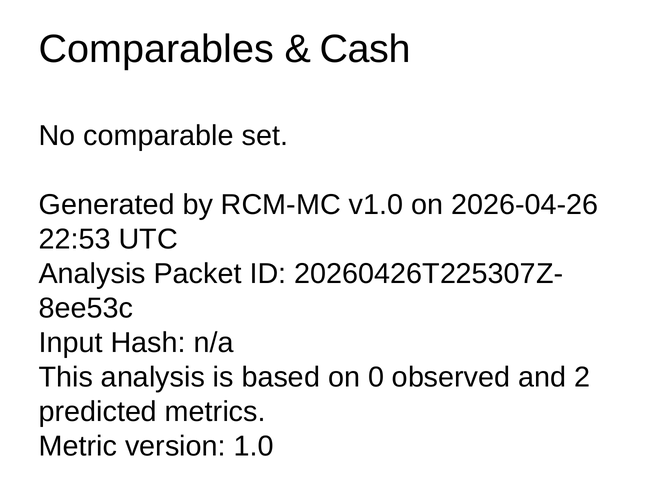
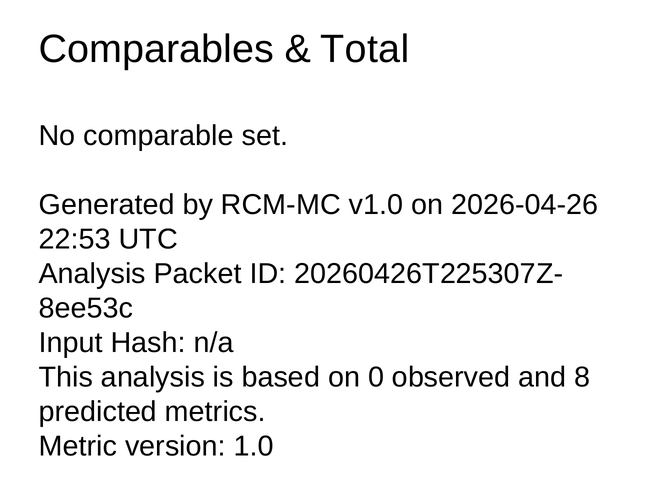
Cash: Cash -> Total
2: 2 -> 8
